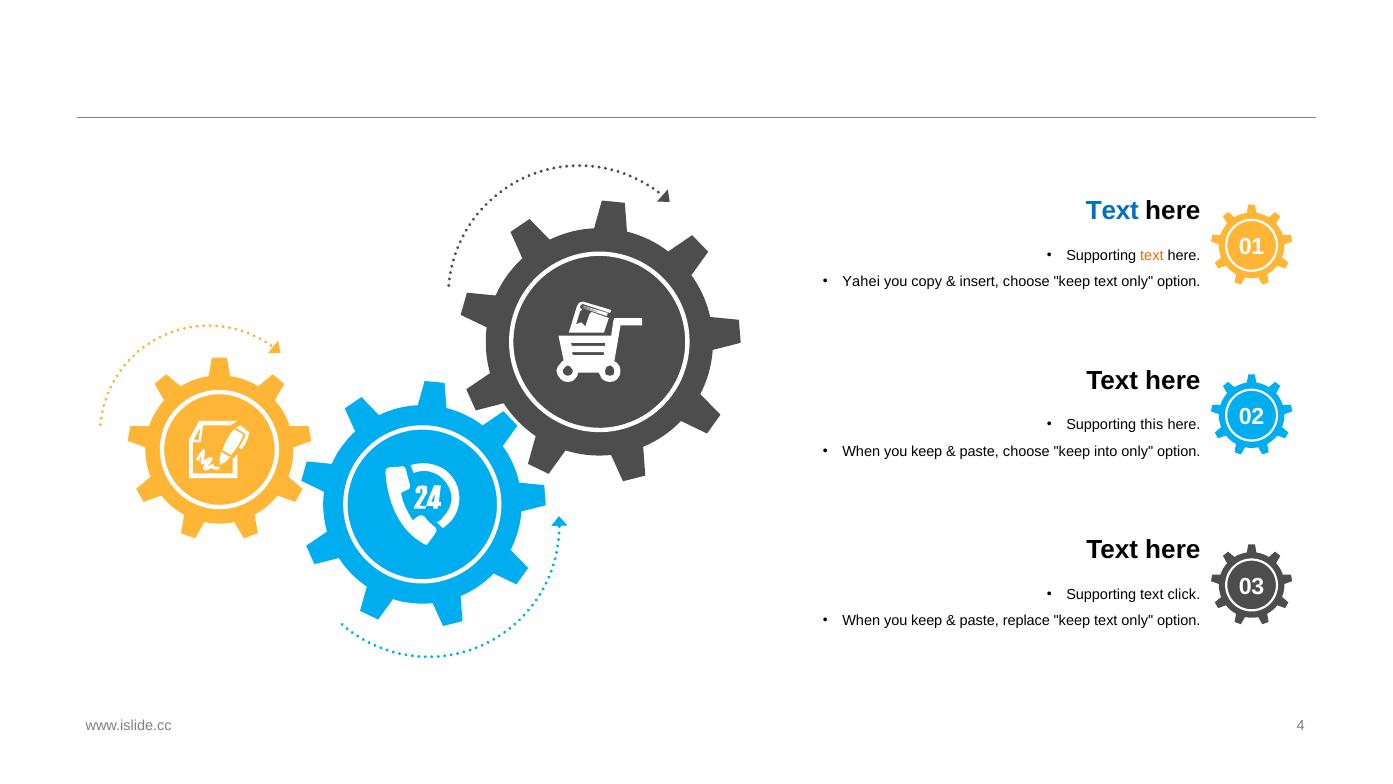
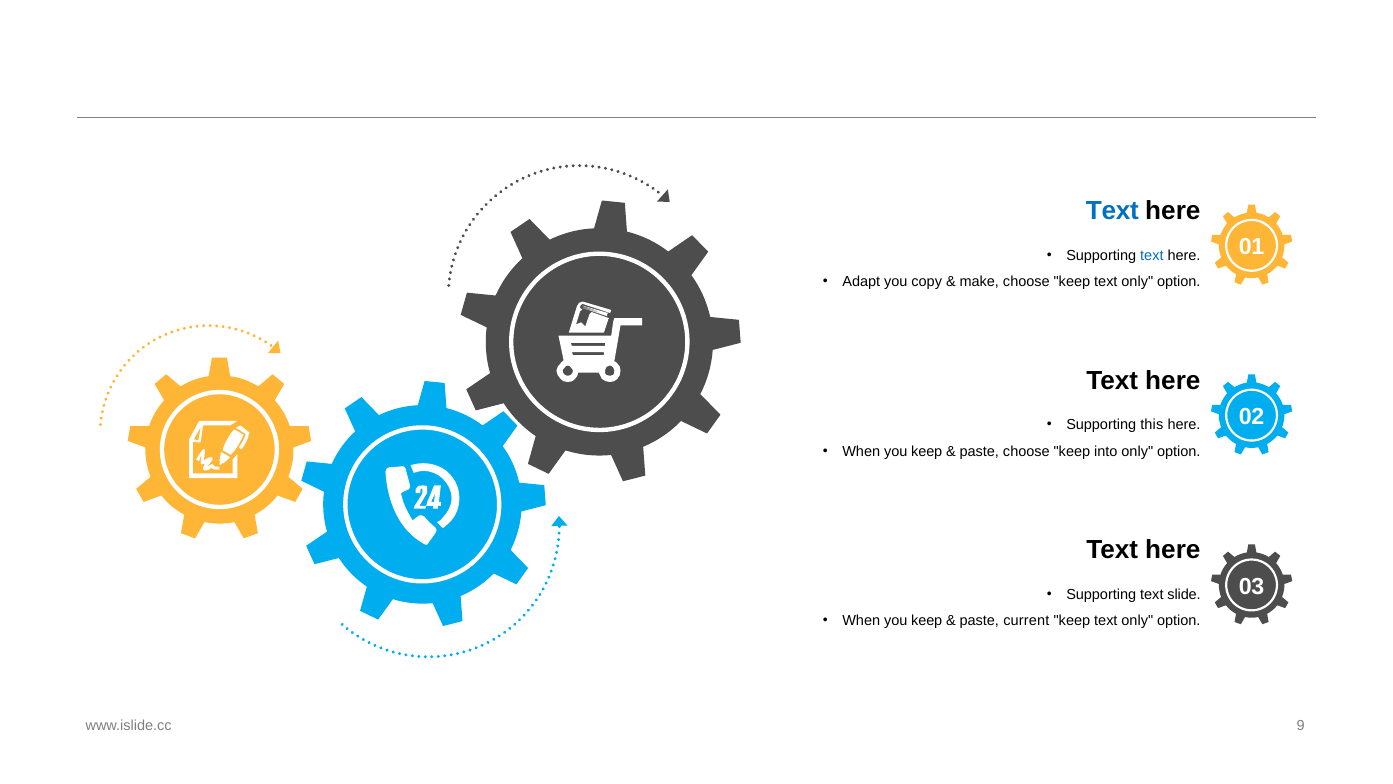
text at (1152, 255) colour: orange -> blue
Yahei: Yahei -> Adapt
insert: insert -> make
click: click -> slide
replace: replace -> current
4: 4 -> 9
